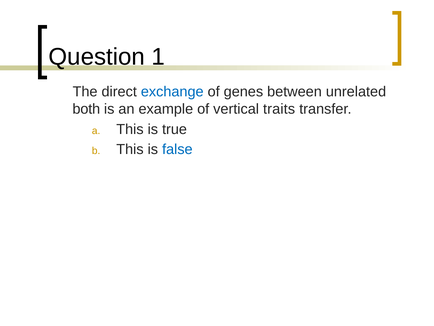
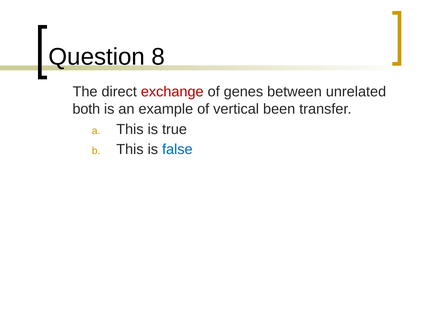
1: 1 -> 8
exchange colour: blue -> red
traits: traits -> been
